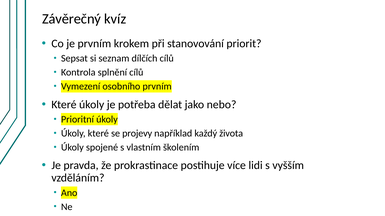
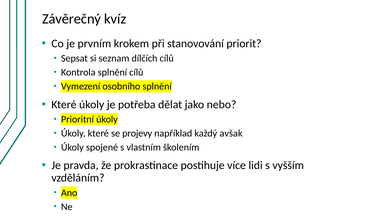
osobního prvním: prvním -> splnění
života: života -> avšak
